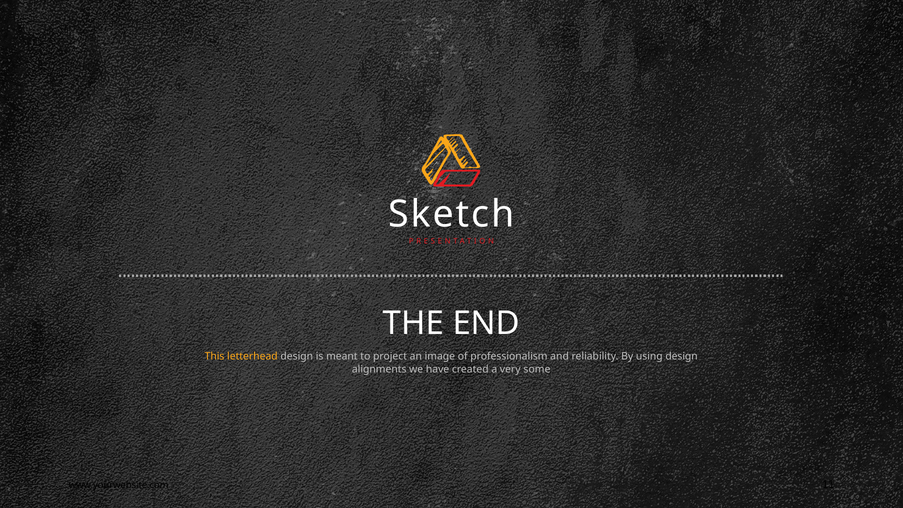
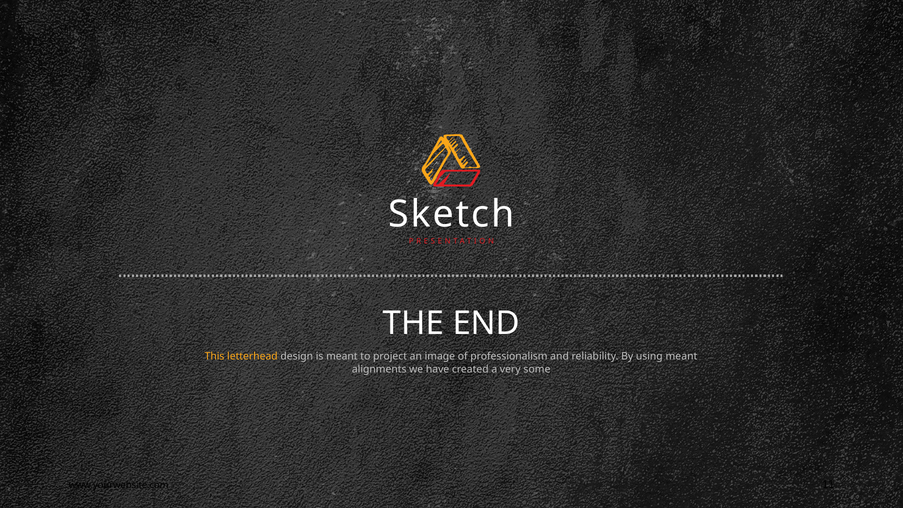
using design: design -> meant
